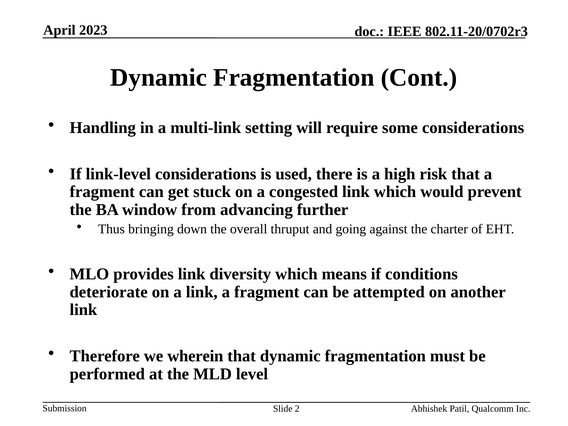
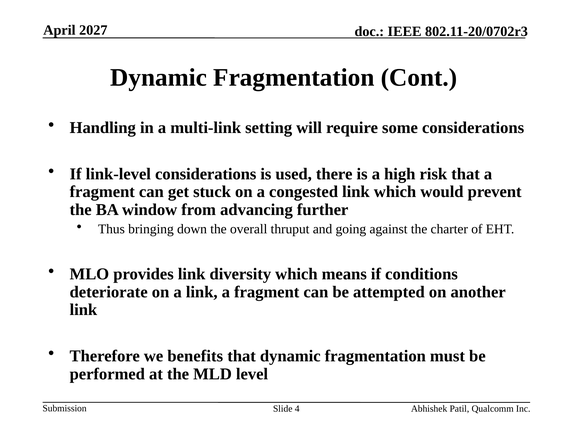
2023: 2023 -> 2027
wherein: wherein -> benefits
2: 2 -> 4
